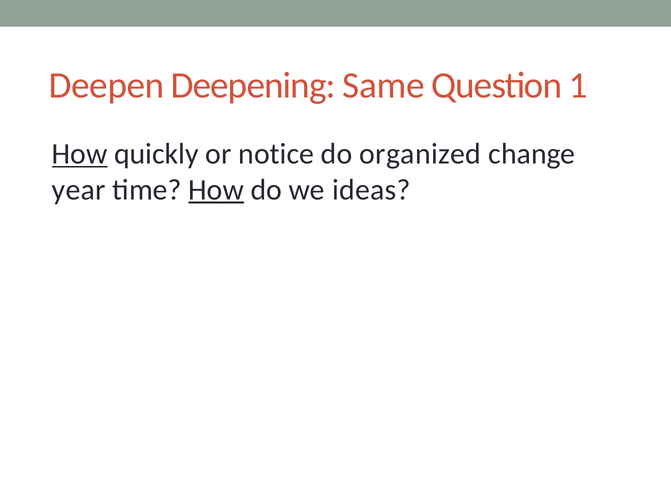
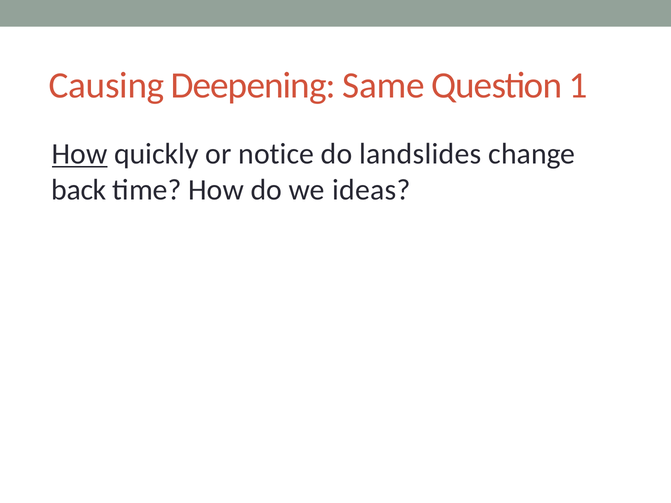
Deepen: Deepen -> Causing
organized: organized -> landslides
year: year -> back
How at (216, 190) underline: present -> none
